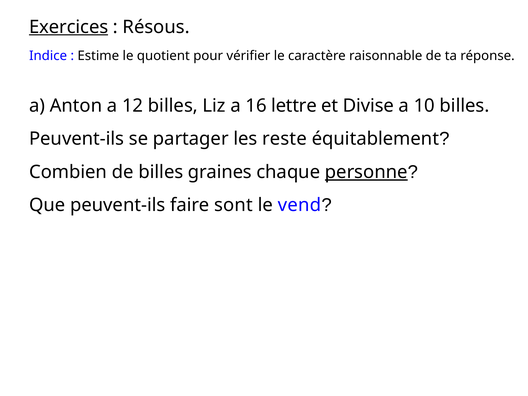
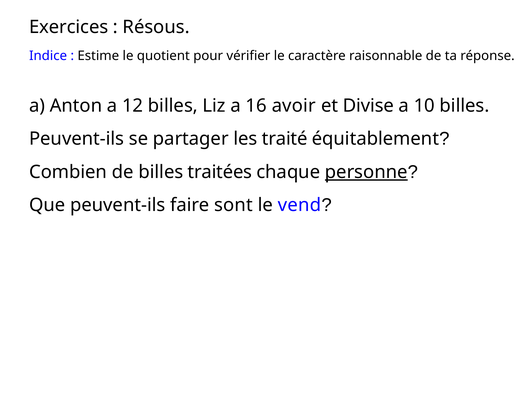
Exercices underline: present -> none
lettre: lettre -> avoir
reste: reste -> traité
graines: graines -> traitées
